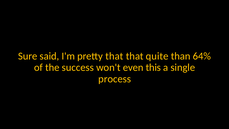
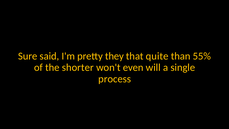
pretty that: that -> they
64%: 64% -> 55%
success: success -> shorter
this: this -> will
